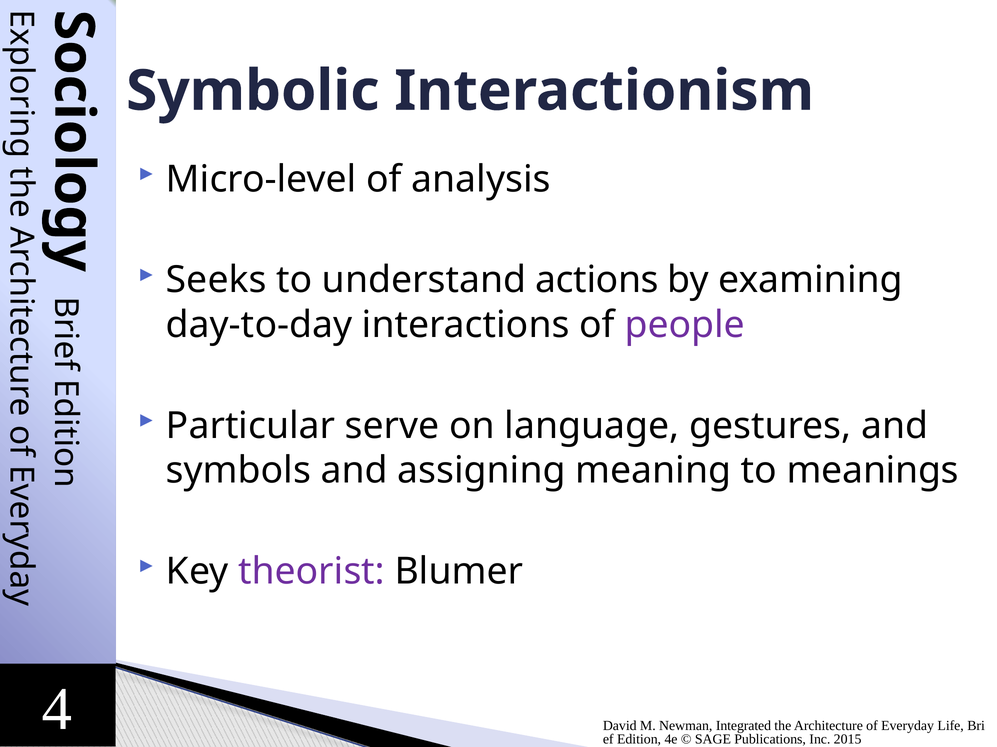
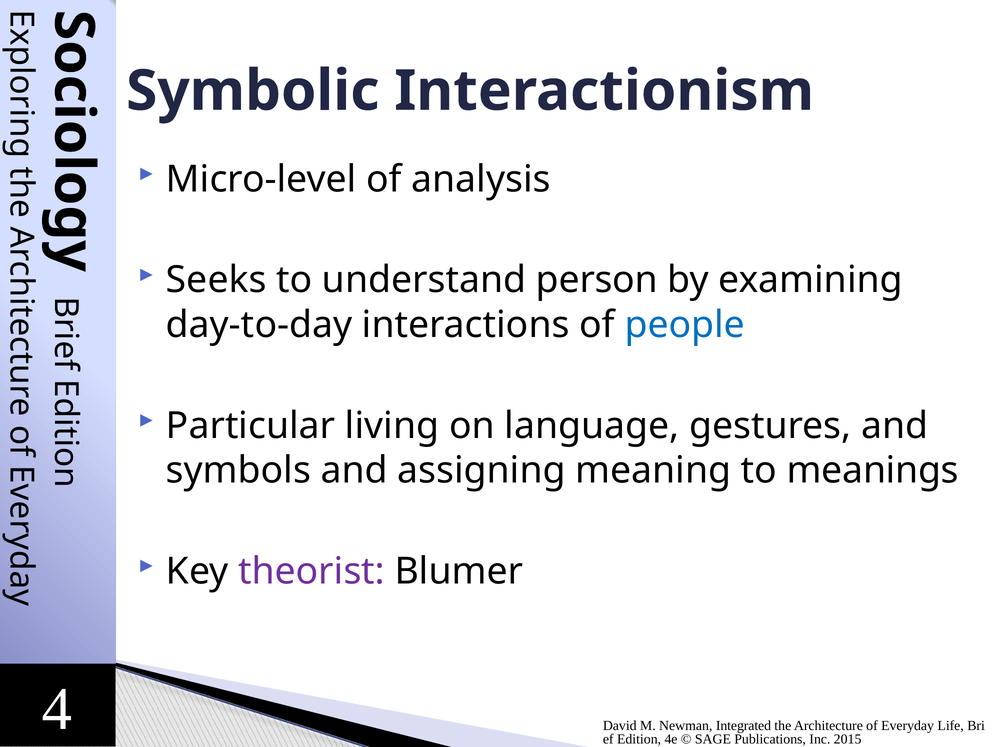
actions: actions -> person
people colour: purple -> blue
serve: serve -> living
